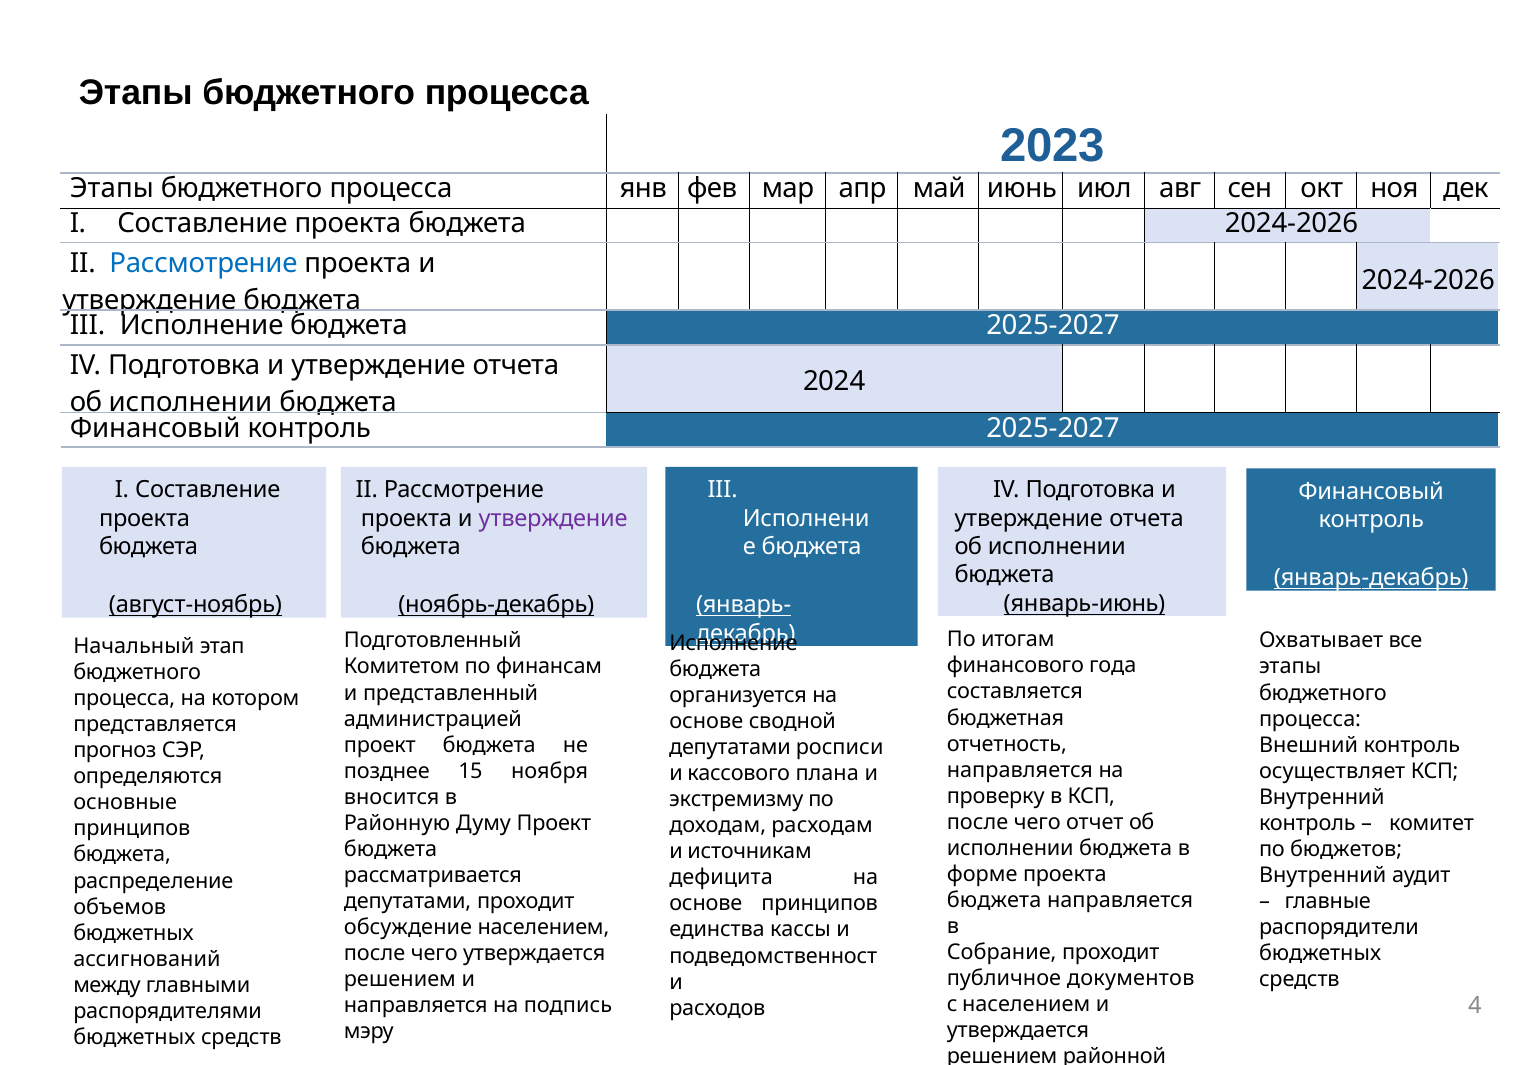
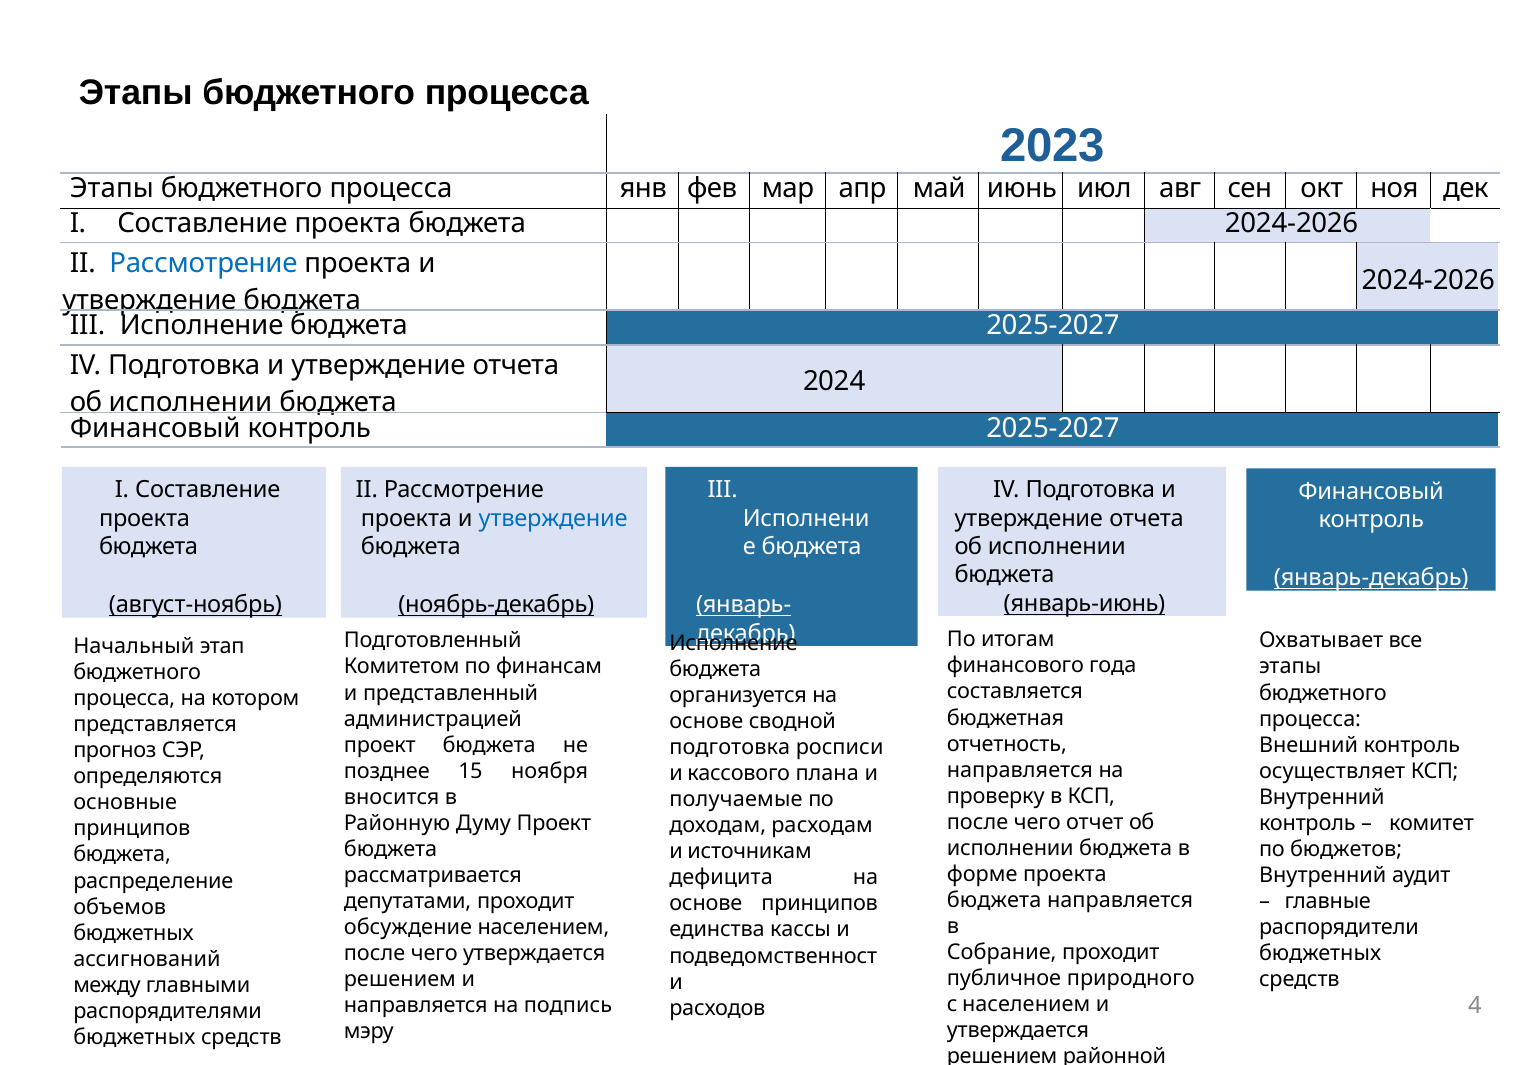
утверждение at (553, 518) colour: purple -> blue
депутатами at (730, 747): депутатами -> подготовка
экстремизму: экстремизму -> получаемые
документов: документов -> природного
